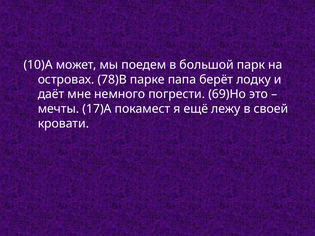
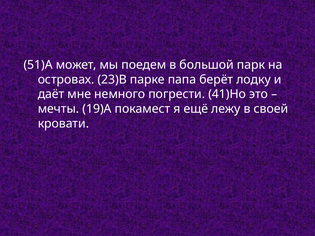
10)А: 10)А -> 51)А
78)В: 78)В -> 23)В
69)Но: 69)Но -> 41)Но
17)А: 17)А -> 19)А
